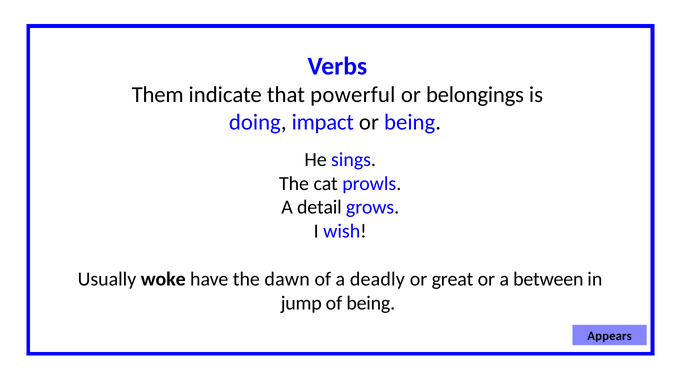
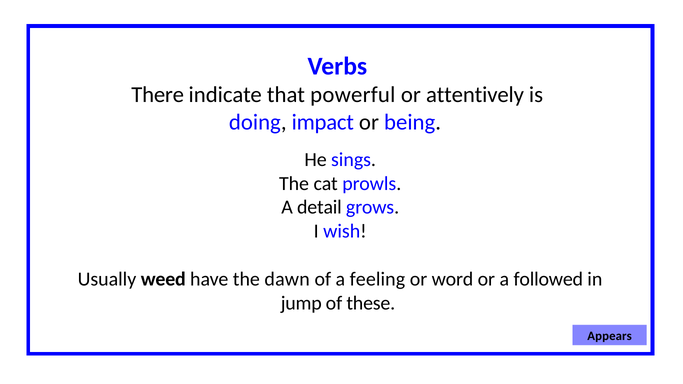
Them: Them -> There
belongings: belongings -> attentively
woke: woke -> weed
deadly: deadly -> feeling
great: great -> word
between: between -> followed
of being: being -> these
